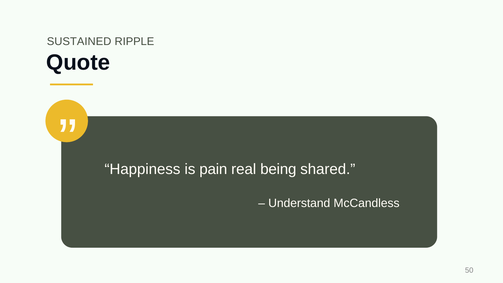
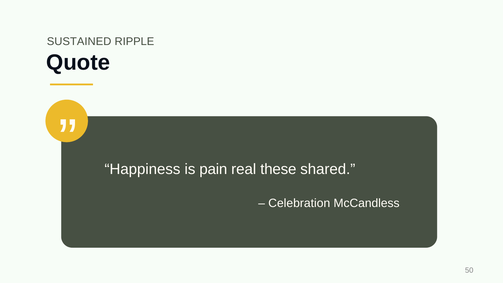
being: being -> these
Understand: Understand -> Celebration
